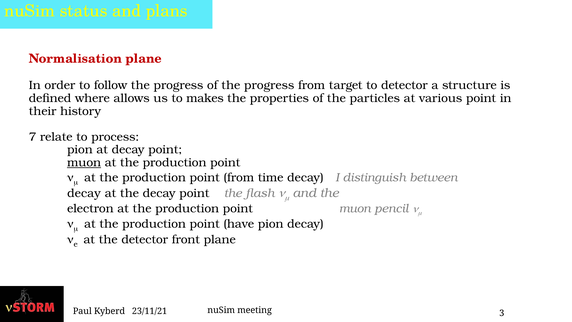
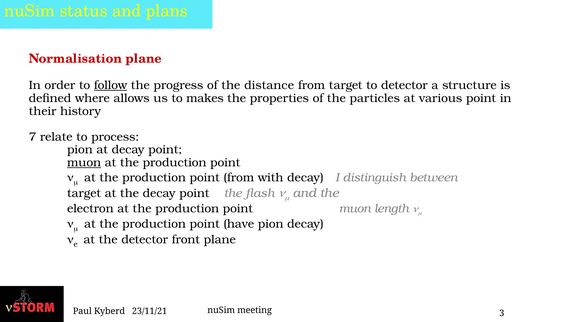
follow underline: none -> present
of the progress: progress -> distance
time: time -> with
decay at (84, 193): decay -> target
pencil: pencil -> length
